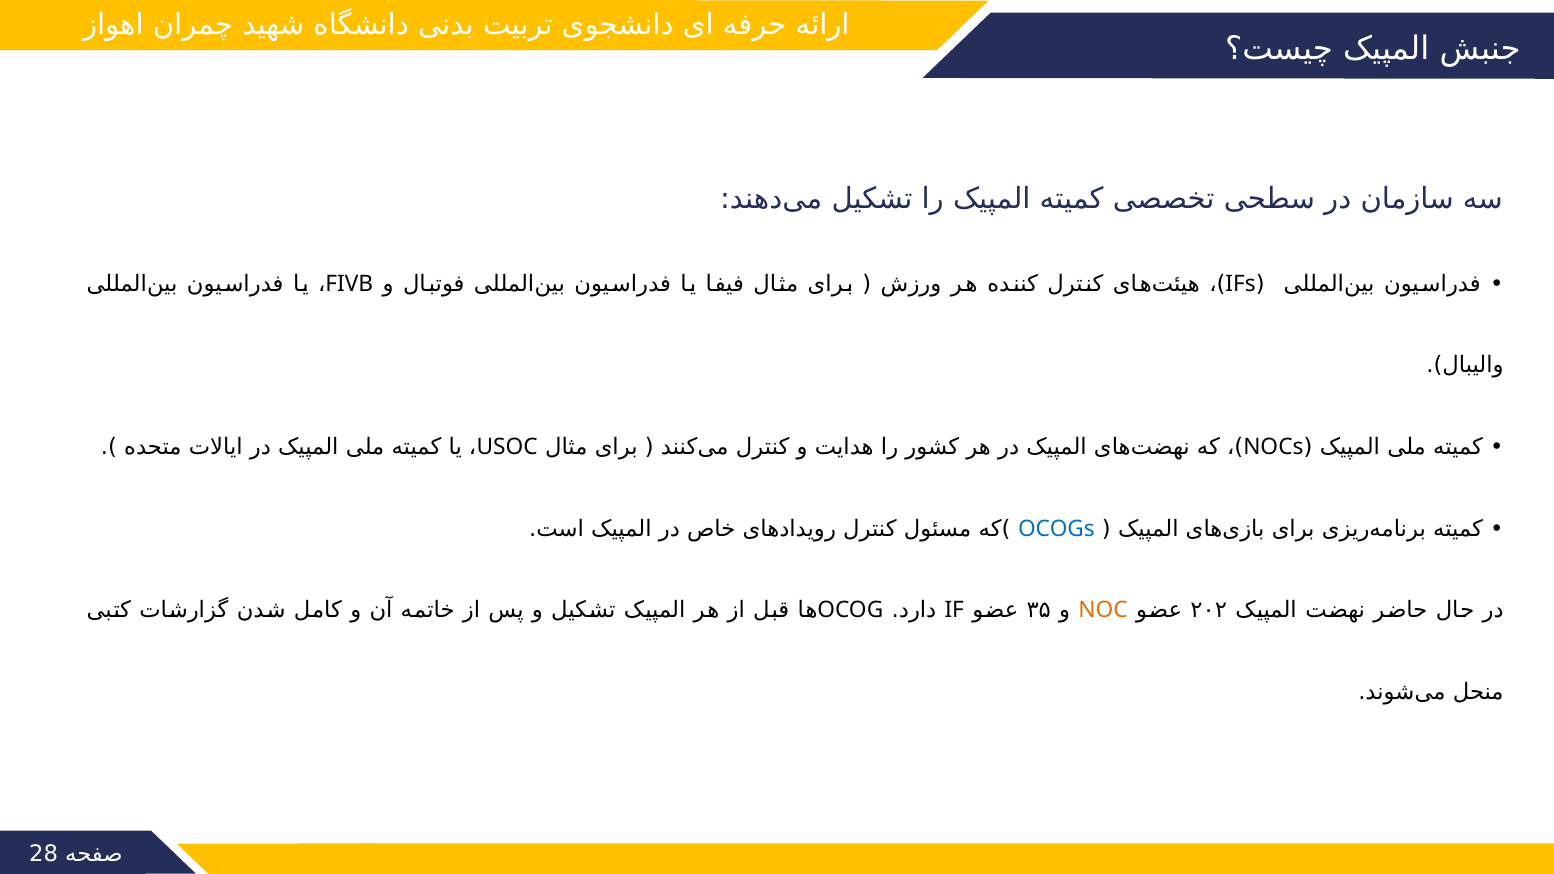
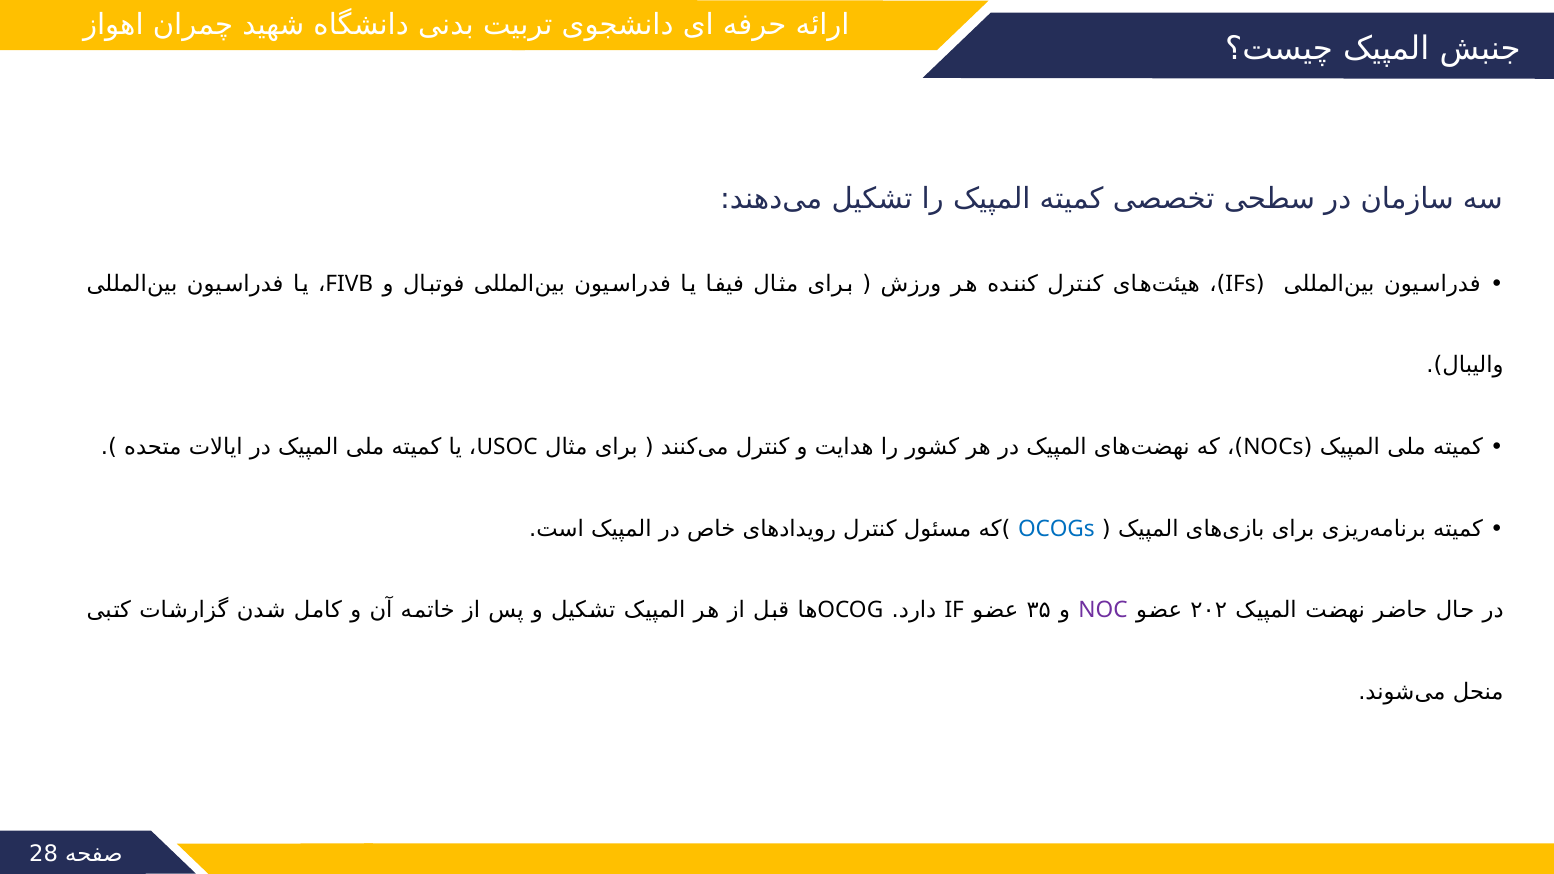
NOC colour: orange -> purple
